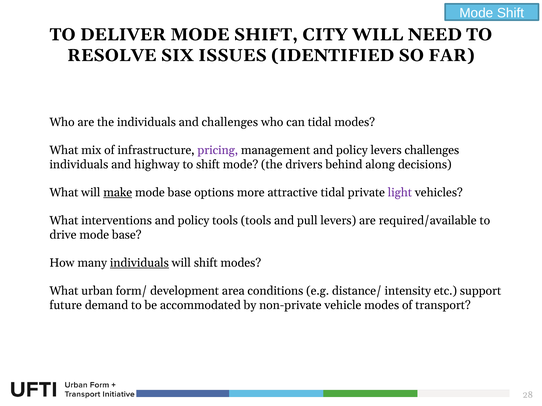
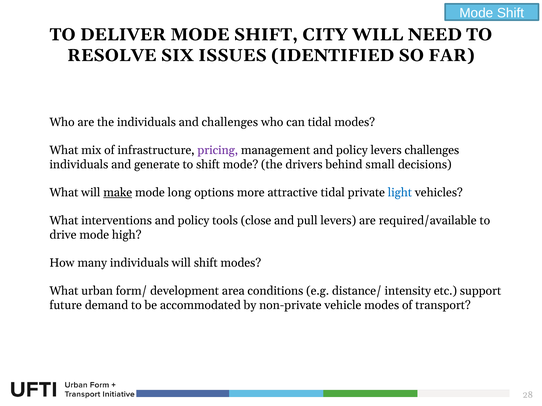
highway: highway -> generate
along: along -> small
base at (180, 193): base -> long
light colour: purple -> blue
tools tools: tools -> close
drive mode base: base -> high
individuals at (139, 263) underline: present -> none
